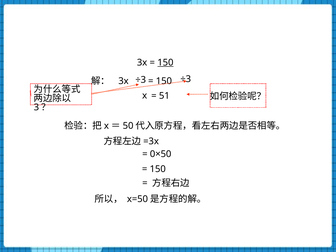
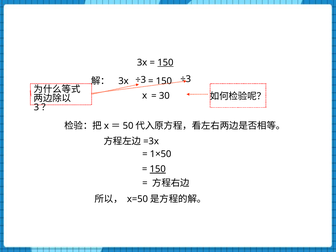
51: 51 -> 30
0×50: 0×50 -> 1×50
150 at (158, 169) underline: none -> present
